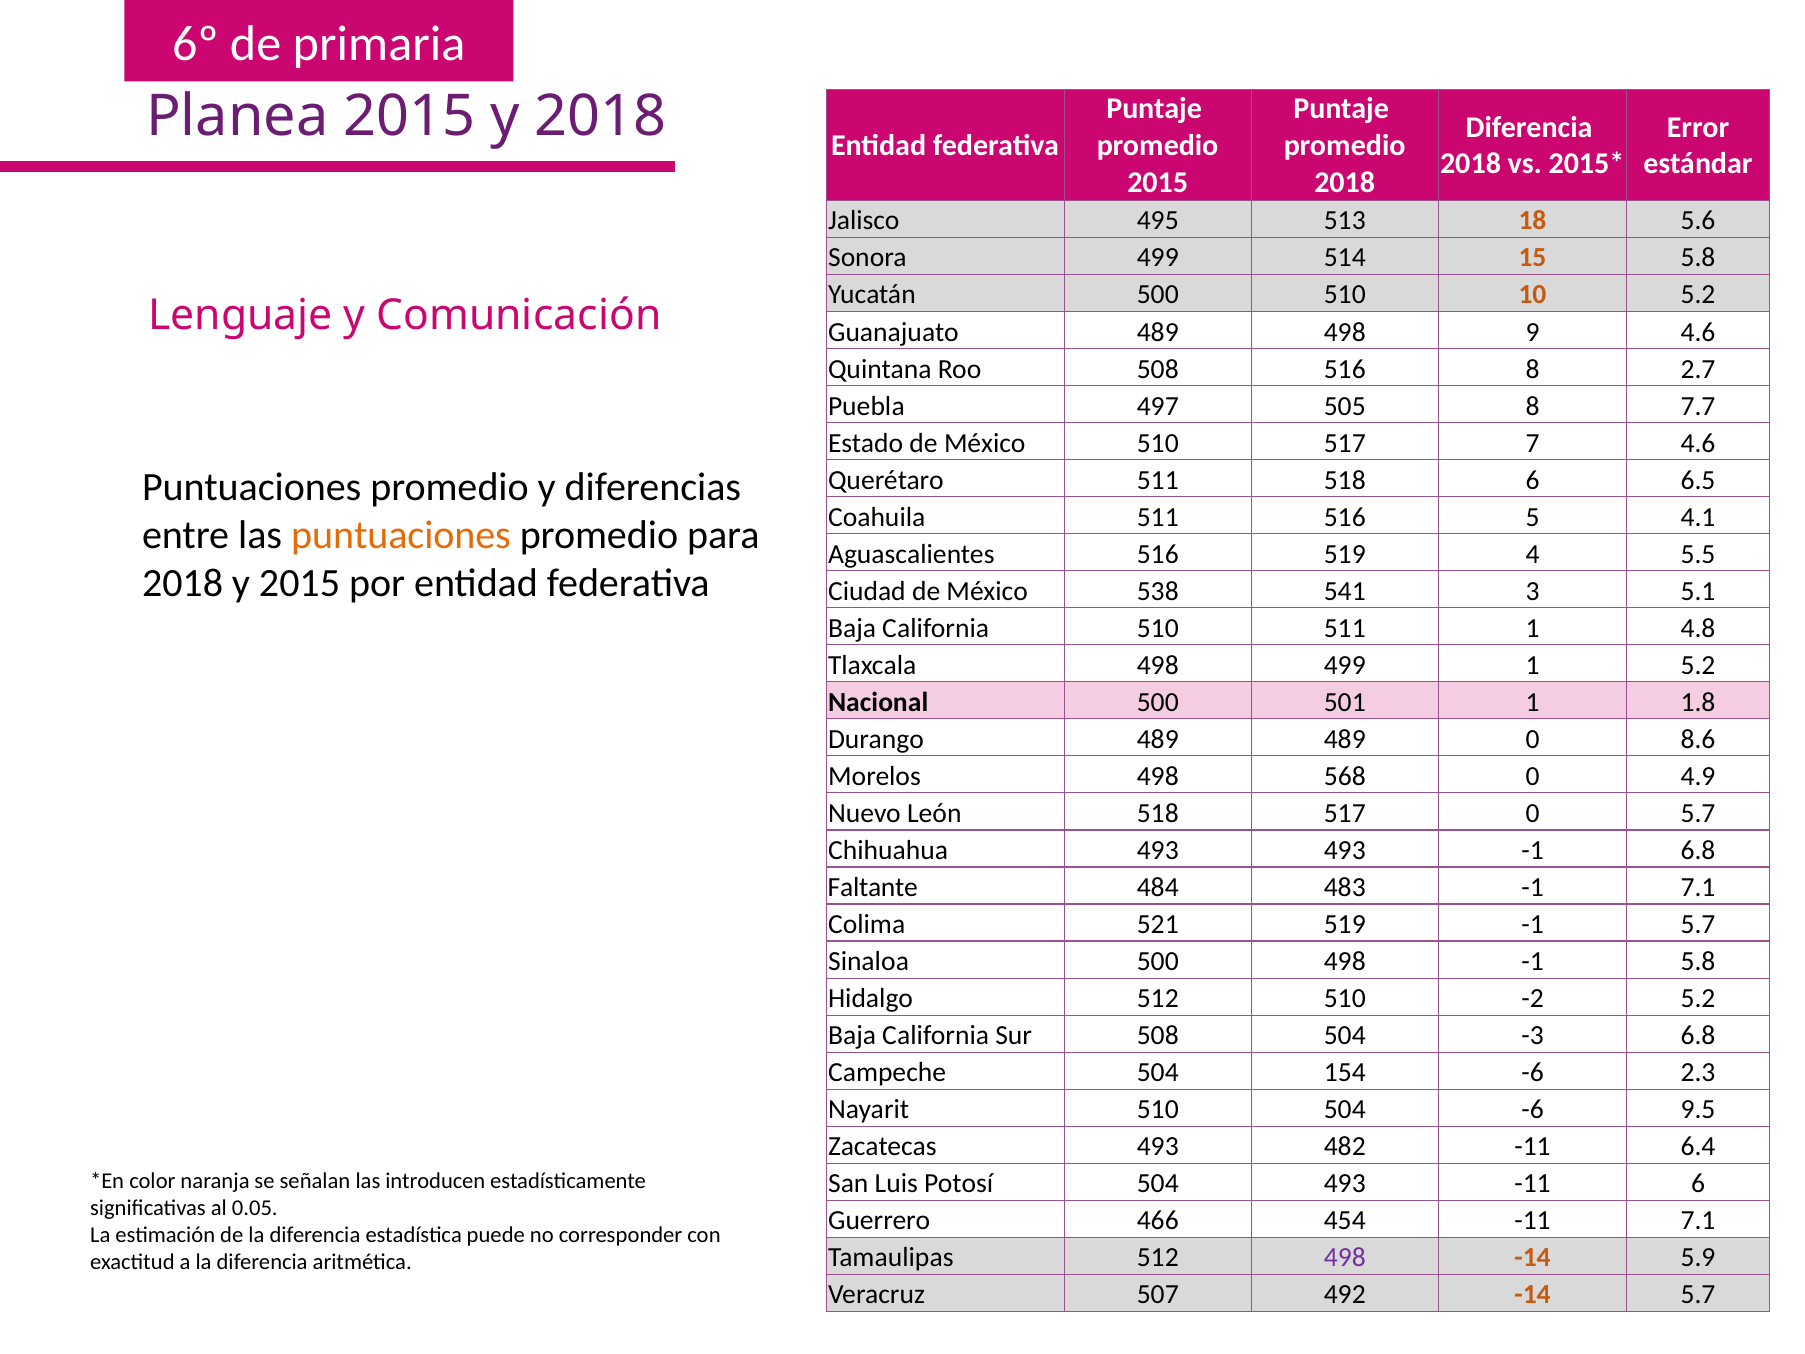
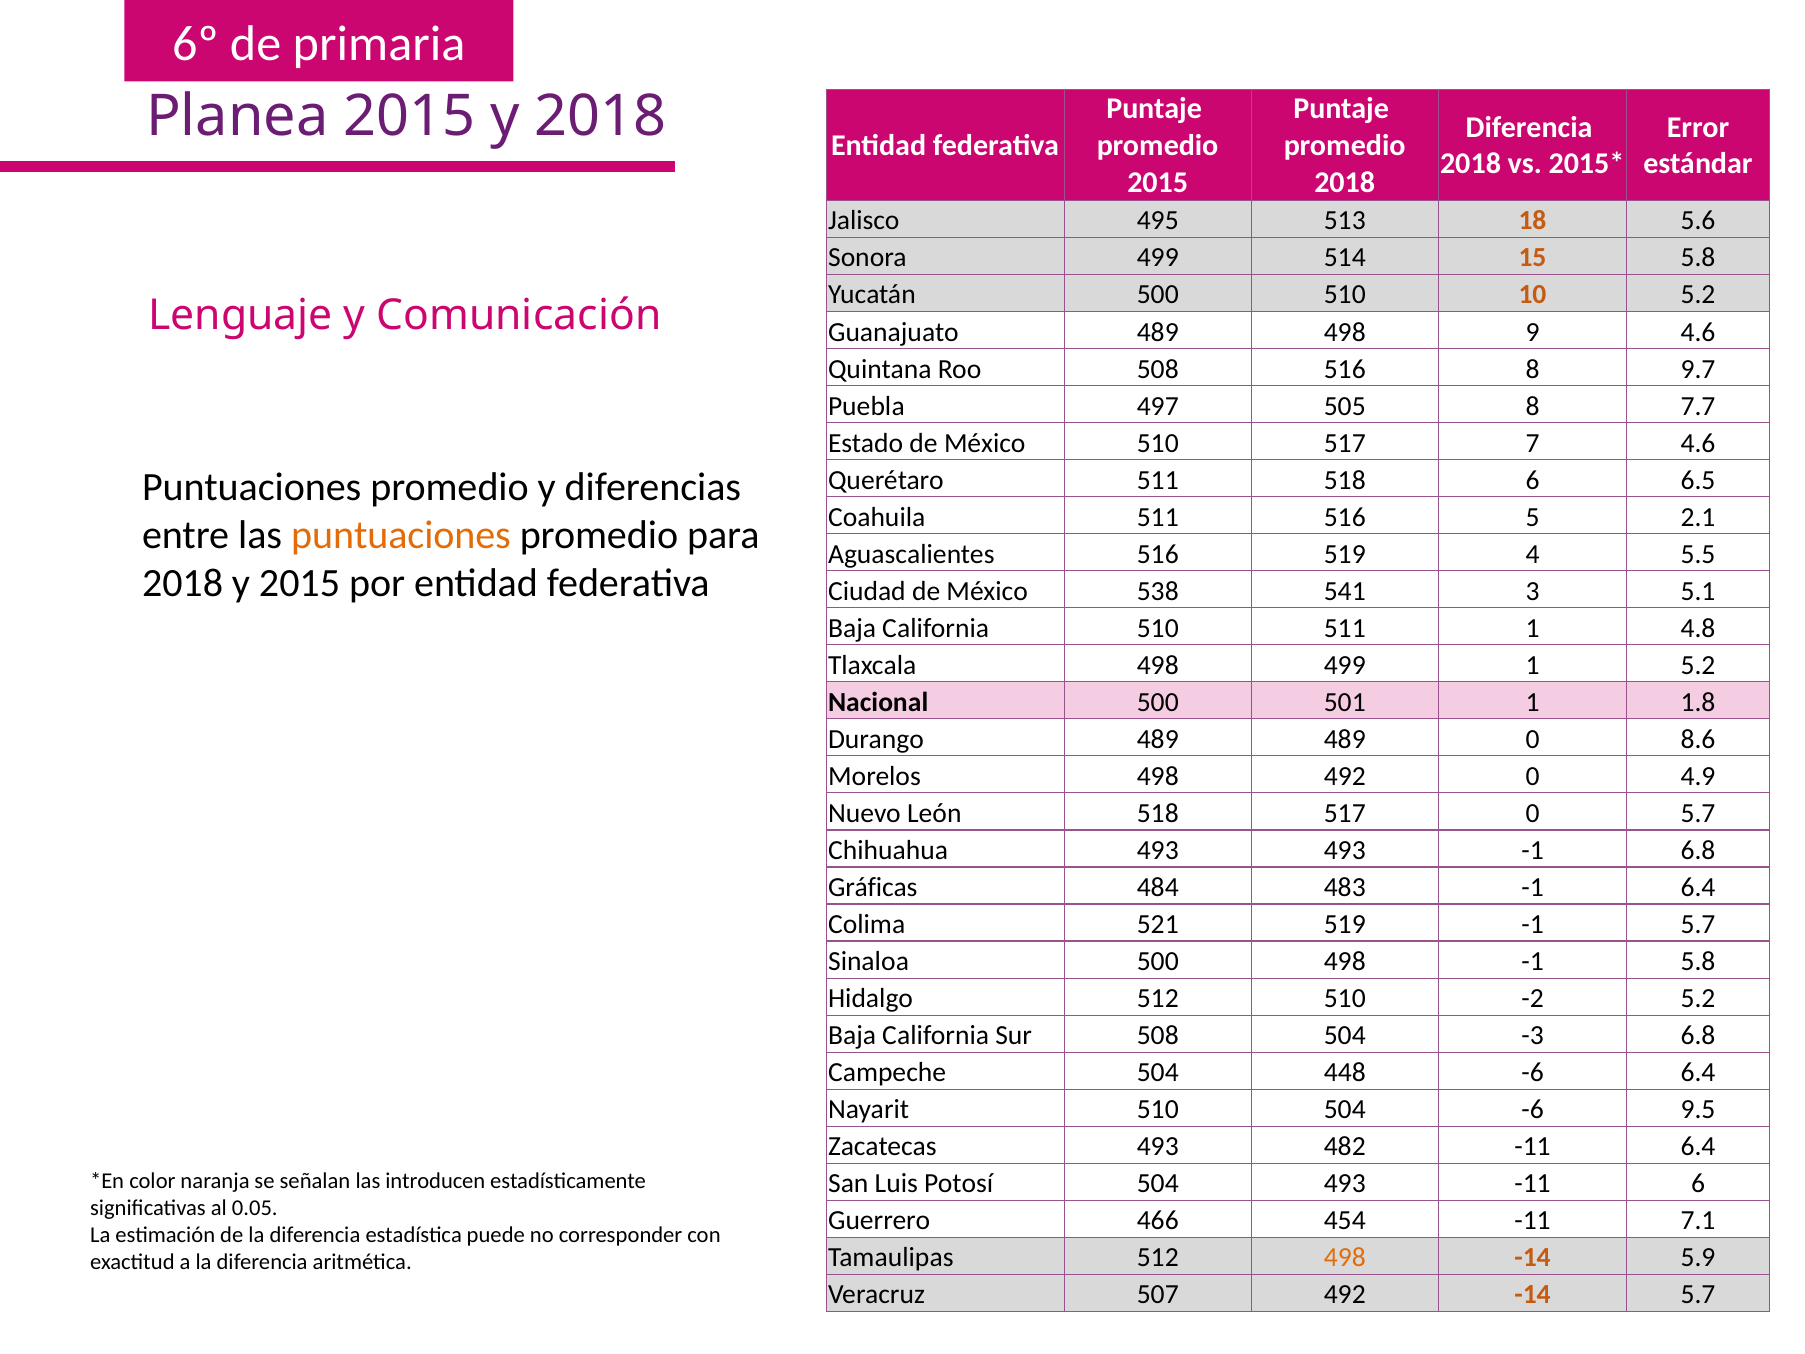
2.7: 2.7 -> 9.7
4.1: 4.1 -> 2.1
498 568: 568 -> 492
Faltante: Faltante -> Gráficas
-1 7.1: 7.1 -> 6.4
154: 154 -> 448
-6 2.3: 2.3 -> 6.4
498 at (1345, 1257) colour: purple -> orange
